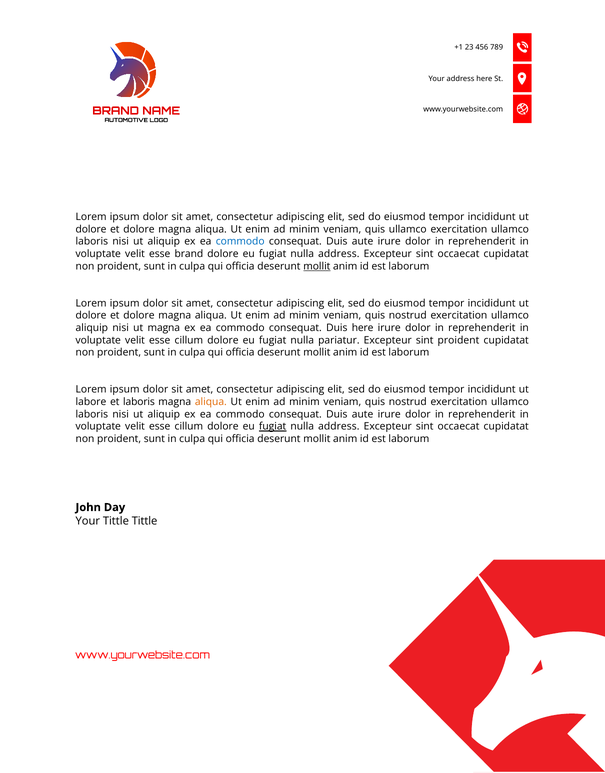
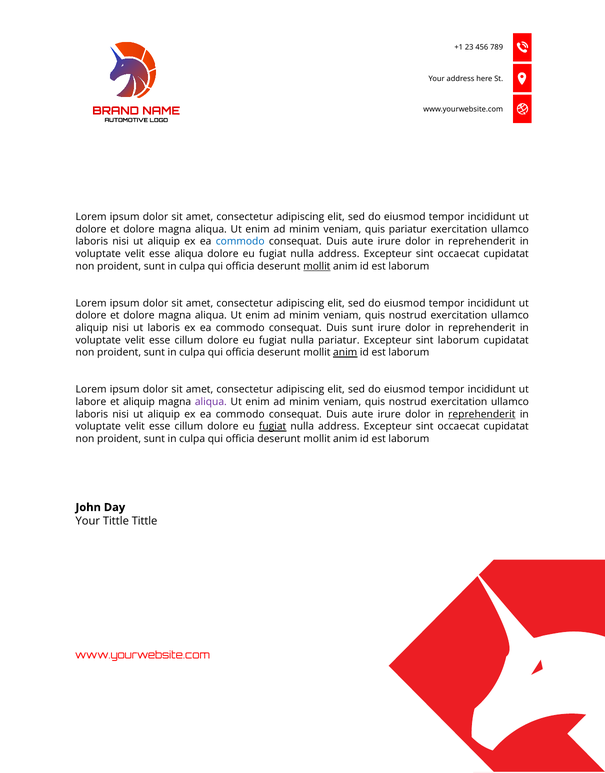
quis ullamco: ullamco -> pariatur
esse brand: brand -> aliqua
ut magna: magna -> laboris
Duis here: here -> sunt
sint proident: proident -> laborum
anim at (345, 353) underline: none -> present
et laboris: laboris -> aliquip
aliqua at (211, 402) colour: orange -> purple
reprehenderit at (482, 414) underline: none -> present
